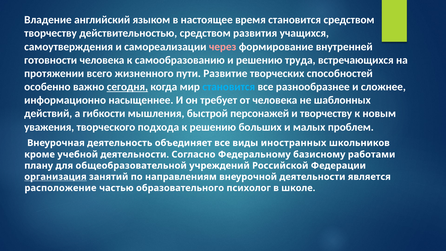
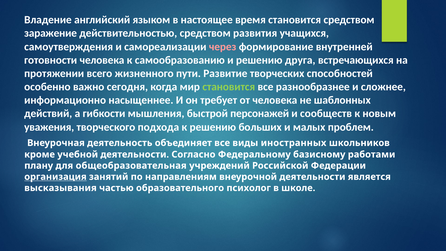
творчеству at (51, 33): творчеству -> заражение
труда: труда -> друга
сегодня underline: present -> none
становится at (229, 87) colour: light blue -> light green
и творчеству: творчеству -> сообществ
общеобразовательной: общеобразовательной -> общеобразовательная
расположение: расположение -> высказывания
